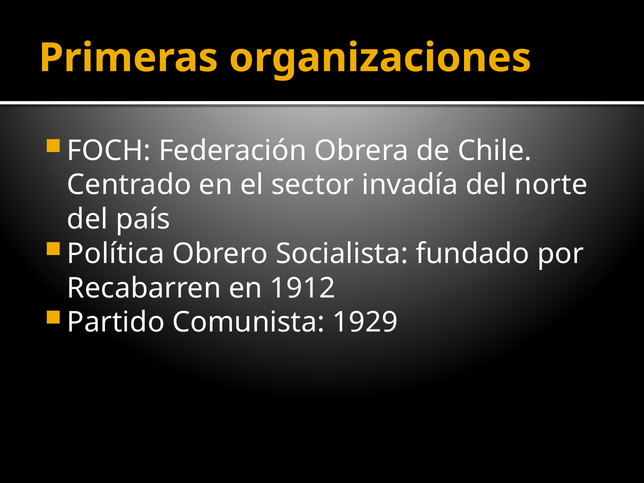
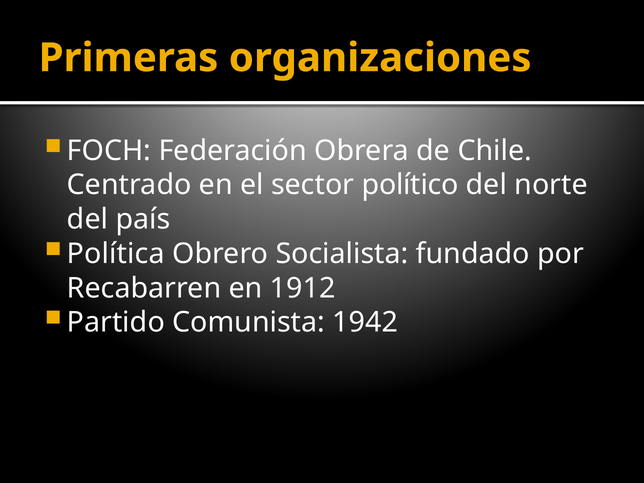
invadía: invadía -> político
1929: 1929 -> 1942
